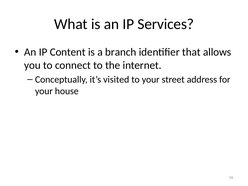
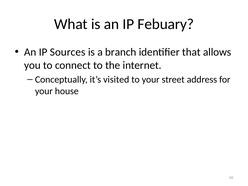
Services: Services -> Febuary
Content: Content -> Sources
